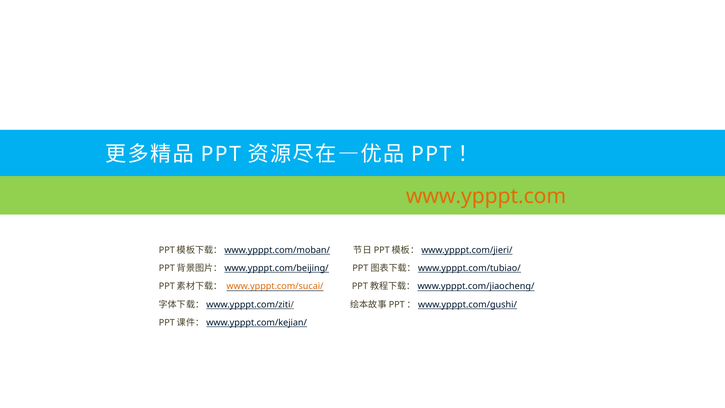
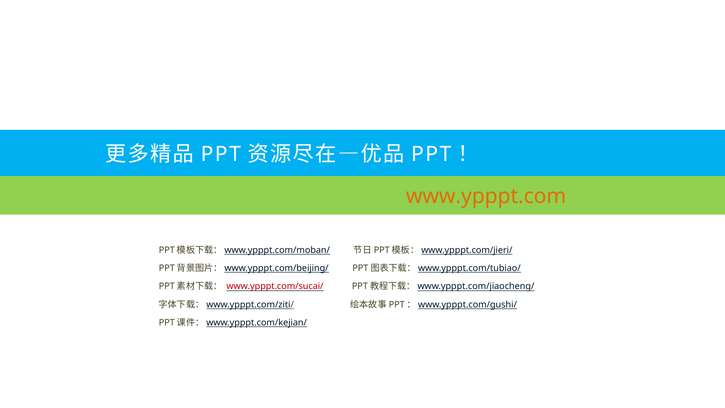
www.ypppt.com/sucai/ colour: orange -> red
